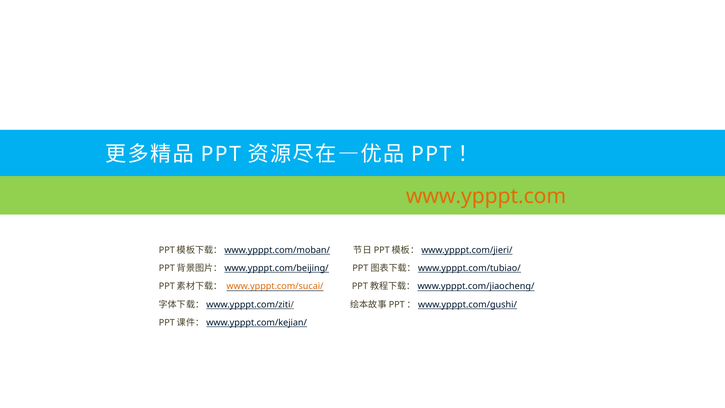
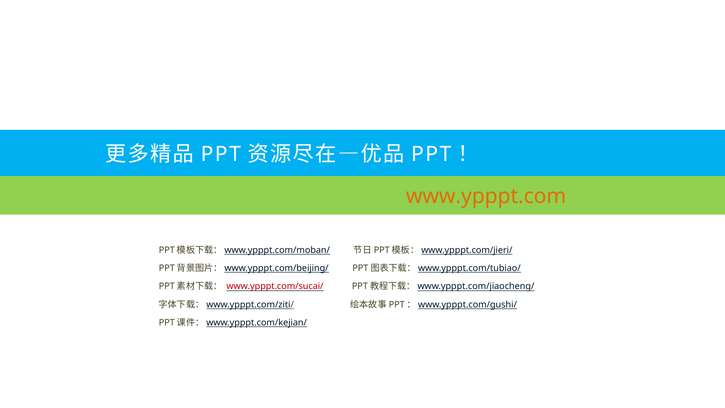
www.ypppt.com/sucai/ colour: orange -> red
